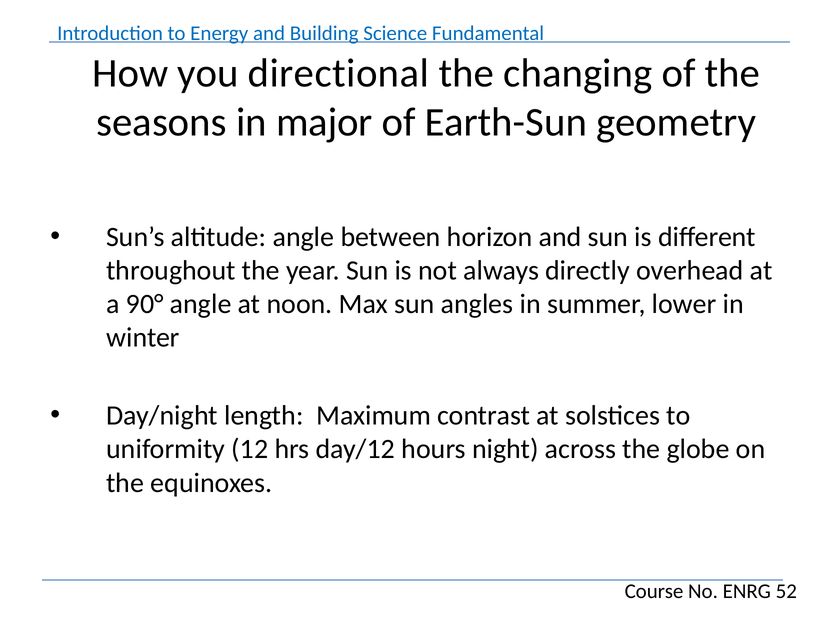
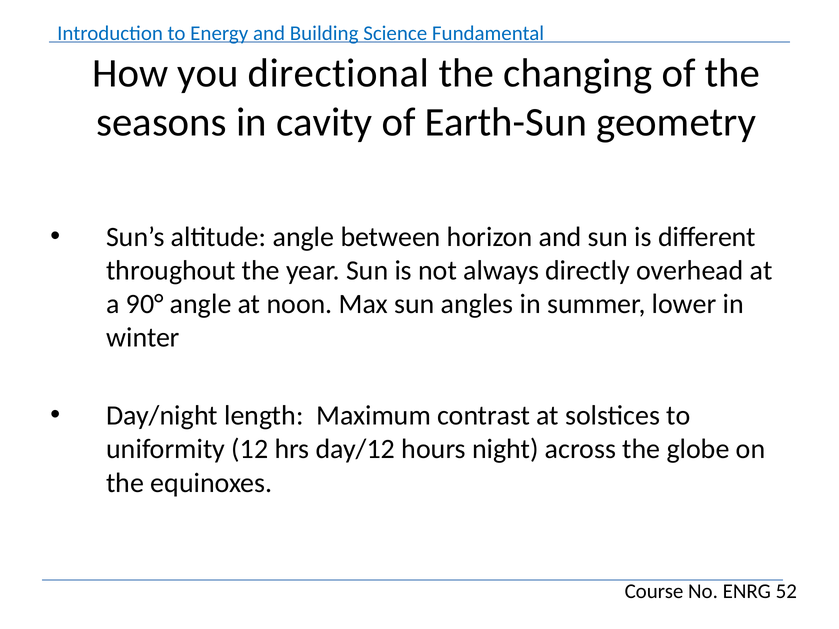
major: major -> cavity
